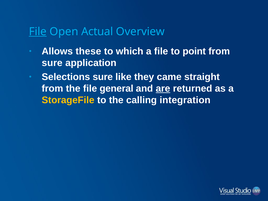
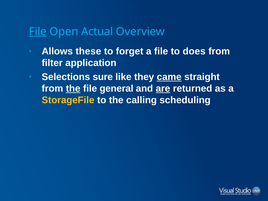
which: which -> forget
point: point -> does
sure at (52, 63): sure -> filter
came underline: none -> present
the at (73, 89) underline: none -> present
integration: integration -> scheduling
